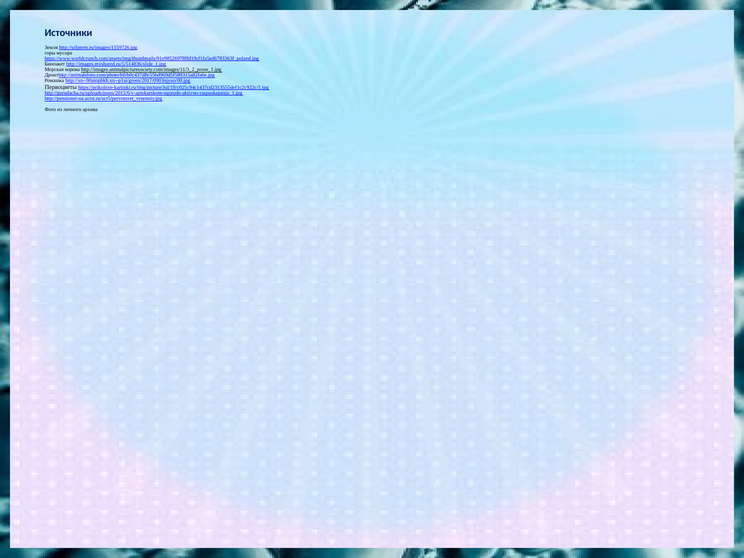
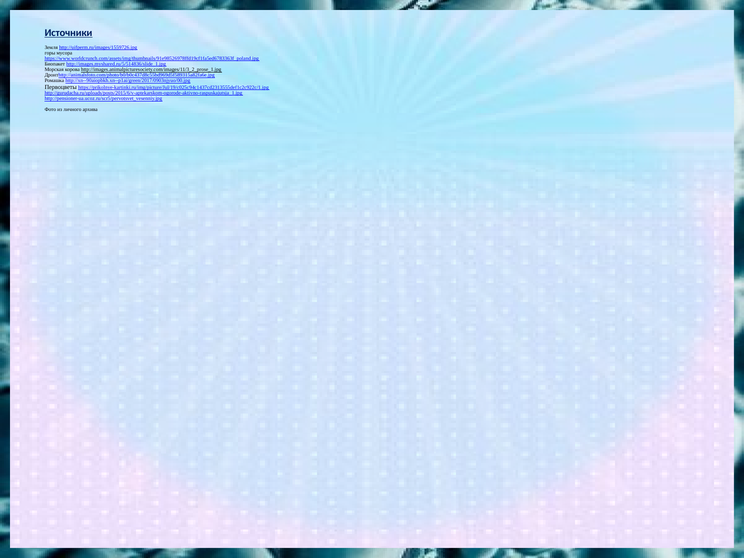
Источники underline: none -> present
